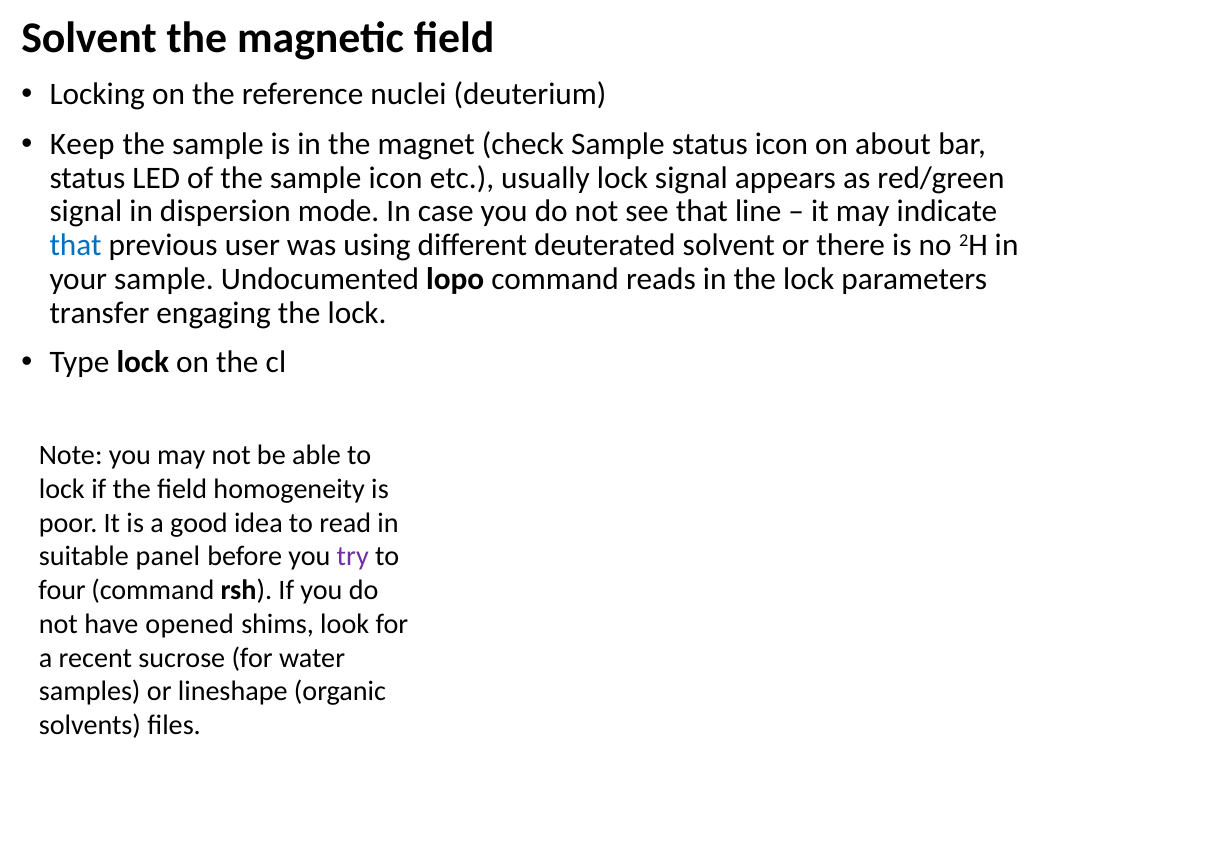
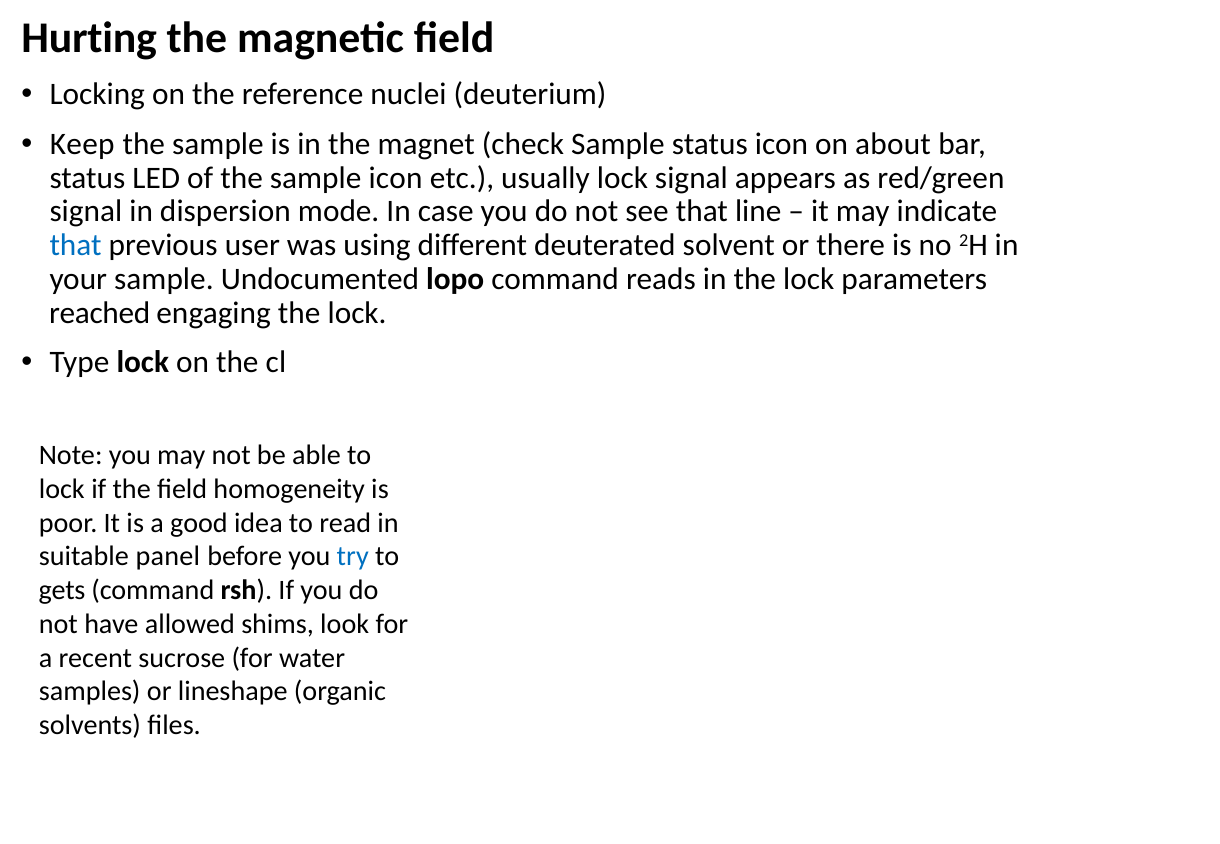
Solvent at (89, 38): Solvent -> Hurting
transfer: transfer -> reached
try colour: purple -> blue
four: four -> gets
opened: opened -> allowed
